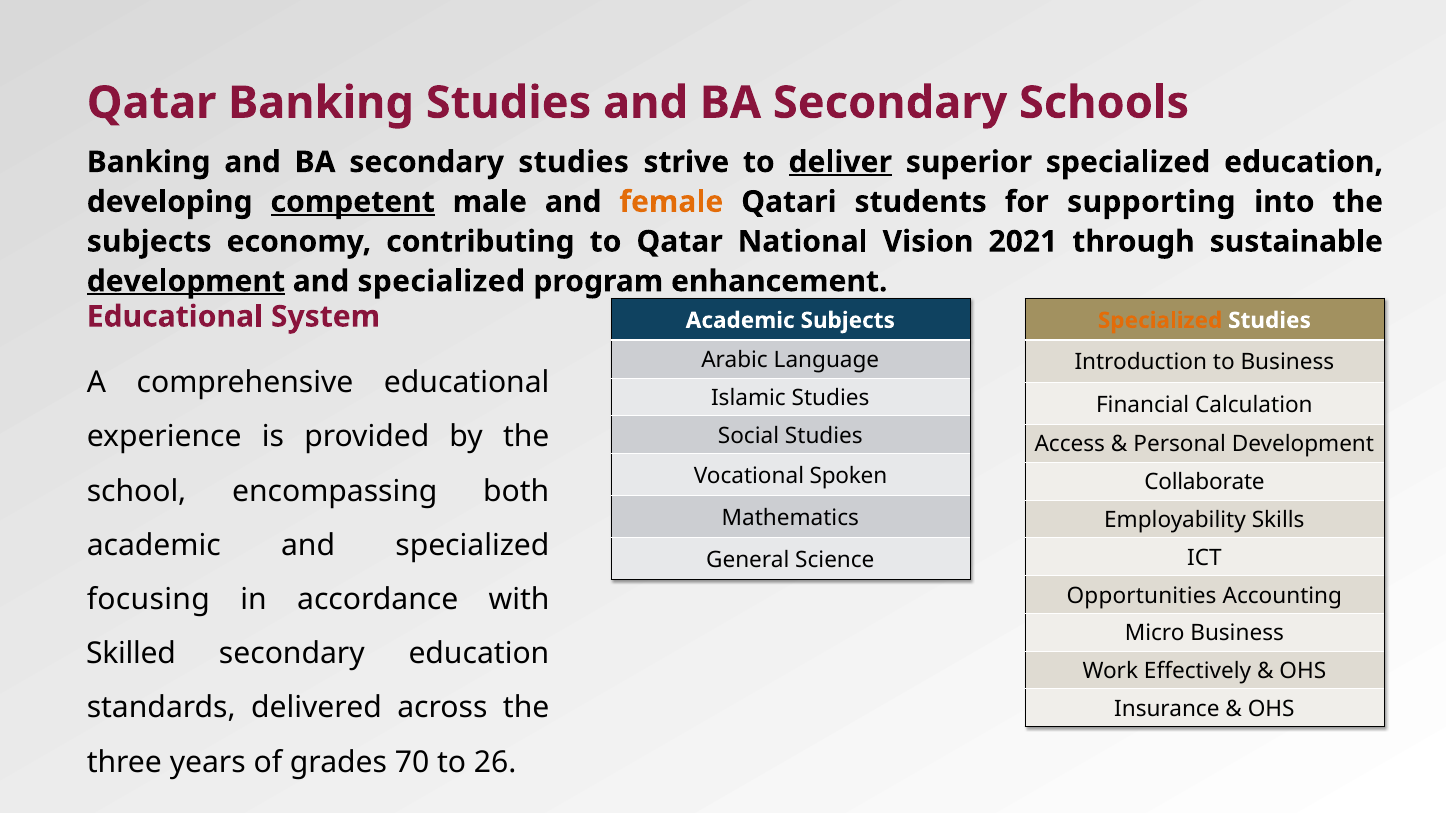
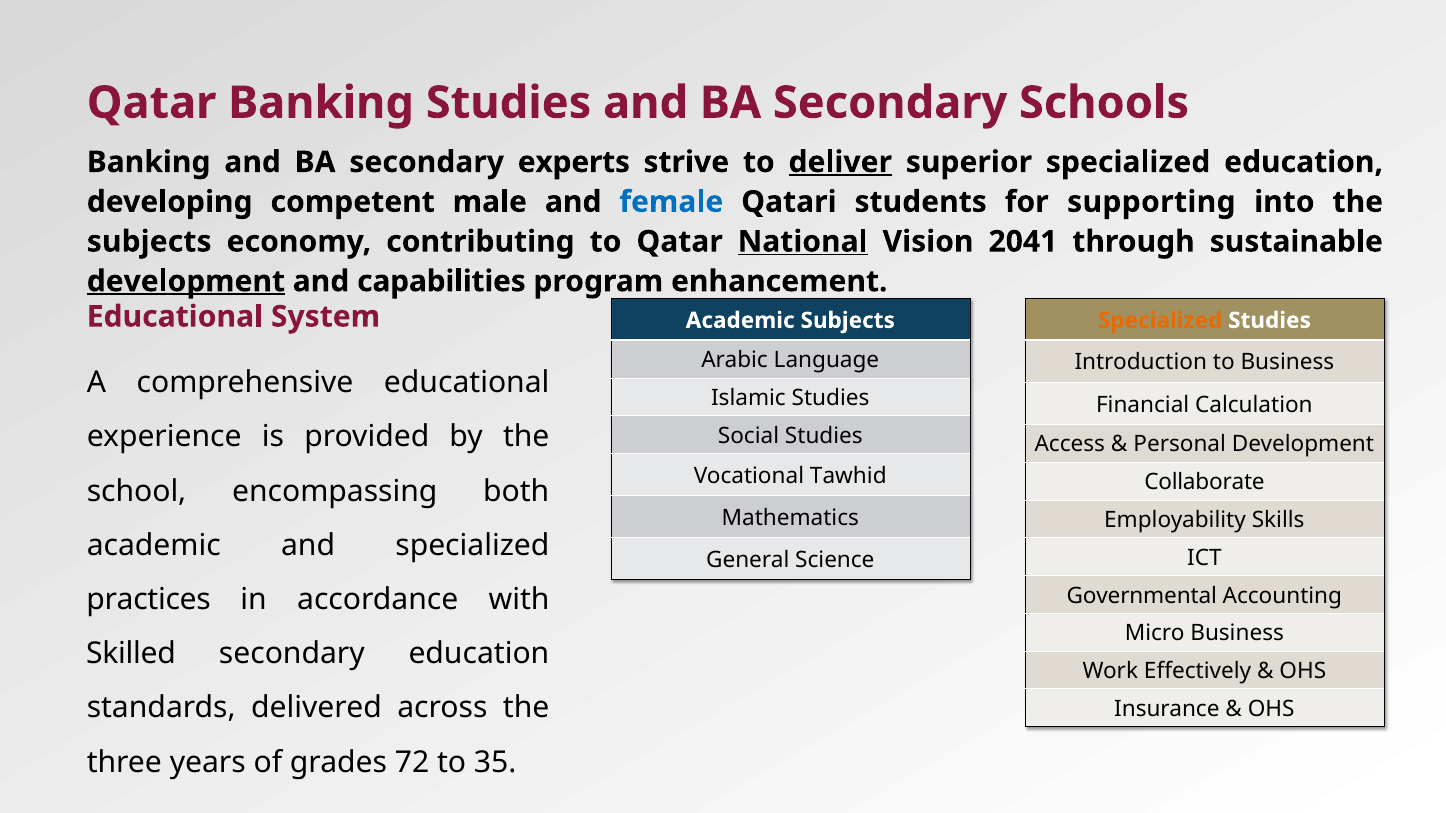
secondary studies: studies -> experts
competent underline: present -> none
female colour: orange -> blue
National underline: none -> present
2021: 2021 -> 2041
specialized at (441, 281): specialized -> capabilities
Spoken: Spoken -> Tawhid
Opportunities: Opportunities -> Governmental
focusing: focusing -> practices
70: 70 -> 72
26: 26 -> 35
